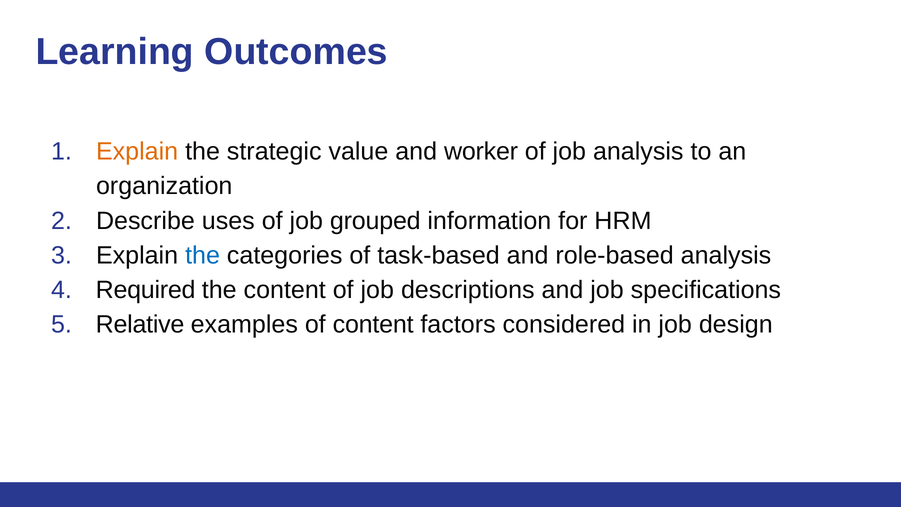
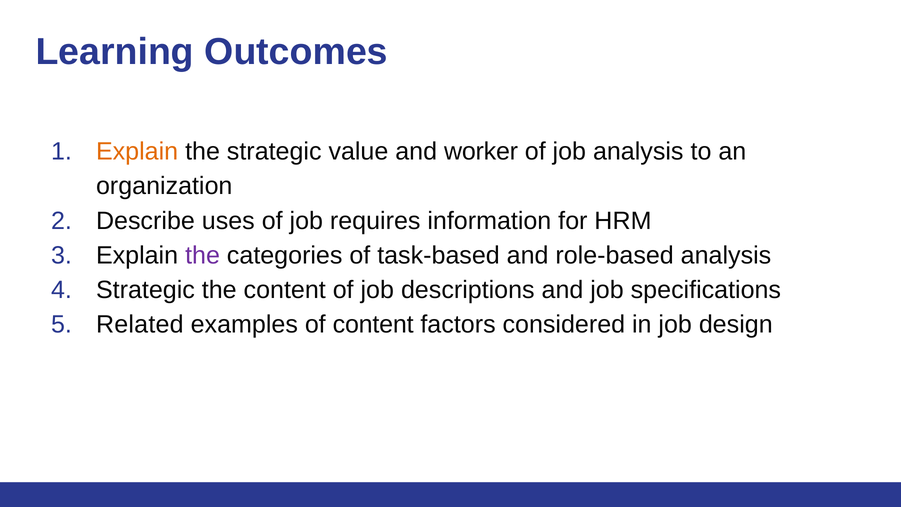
grouped: grouped -> requires
the at (203, 255) colour: blue -> purple
Required at (146, 290): Required -> Strategic
Relative: Relative -> Related
